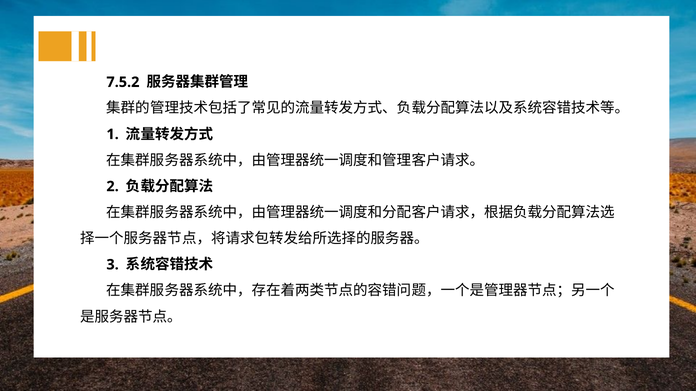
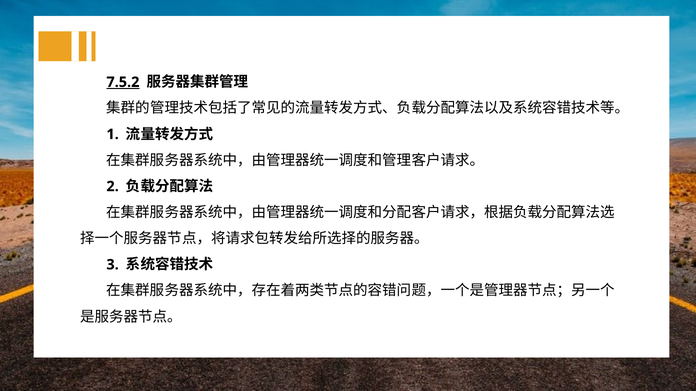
7.5.2 underline: none -> present
